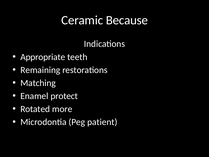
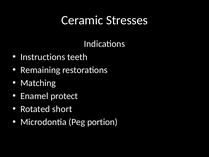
Because: Because -> Stresses
Appropriate: Appropriate -> Instructions
more: more -> short
patient: patient -> portion
